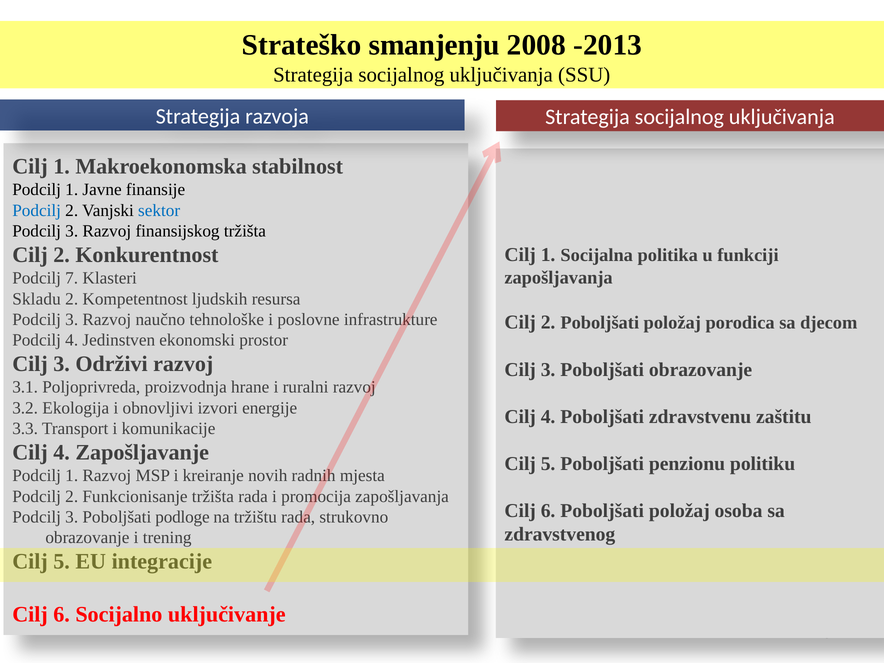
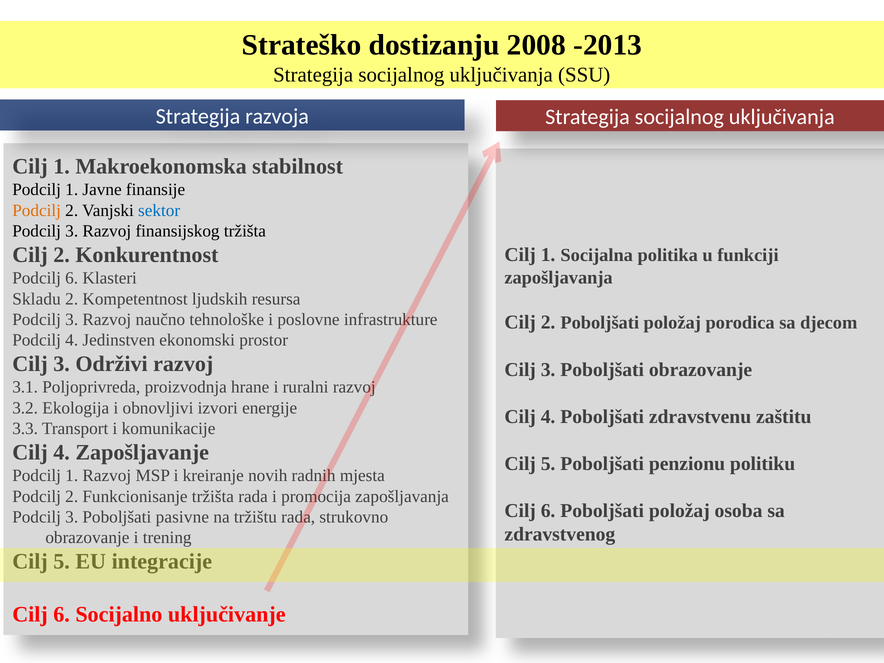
smanjenju: smanjenju -> dostizanju
Podcilj at (37, 210) colour: blue -> orange
Podcilj 7: 7 -> 6
podloge: podloge -> pasivne
